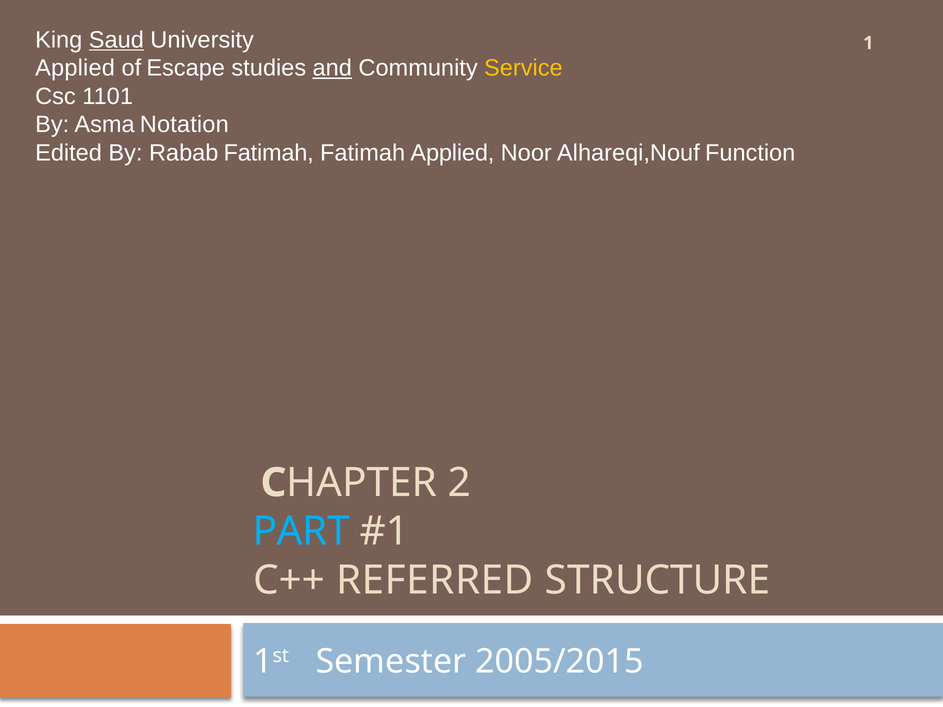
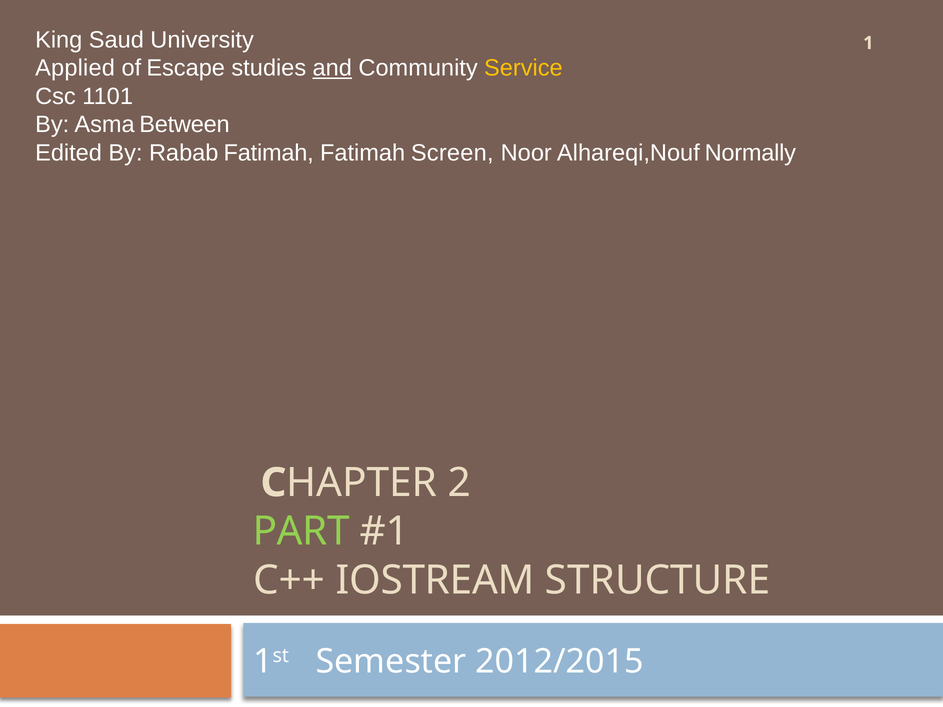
Saud underline: present -> none
Notation: Notation -> Between
Fatimah Applied: Applied -> Screen
Function: Function -> Normally
PART colour: light blue -> light green
REFERRED: REFERRED -> IOSTREAM
2005/2015: 2005/2015 -> 2012/2015
